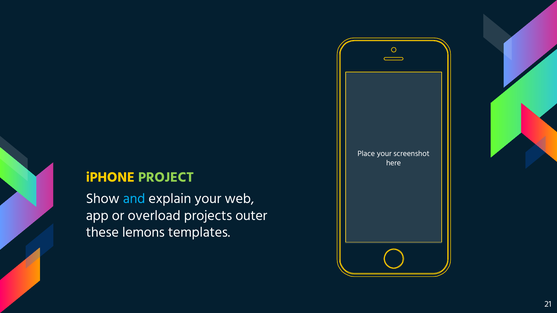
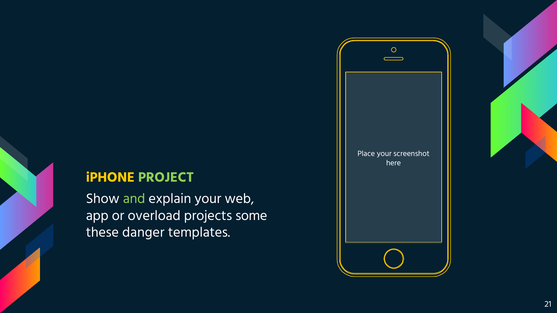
and colour: light blue -> light green
outer: outer -> some
lemons: lemons -> danger
